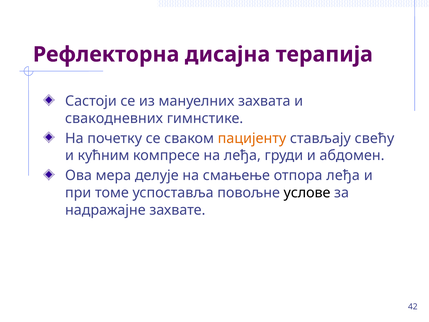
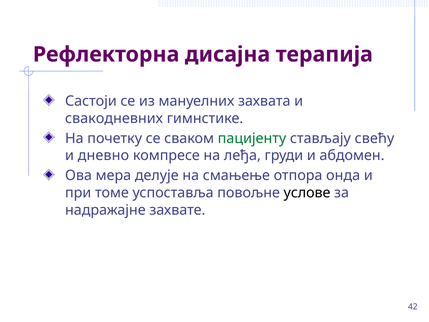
пацијенту colour: orange -> green
кућним: кућним -> дневно
отпора леђа: леђа -> онда
